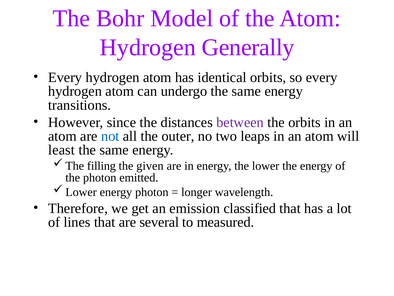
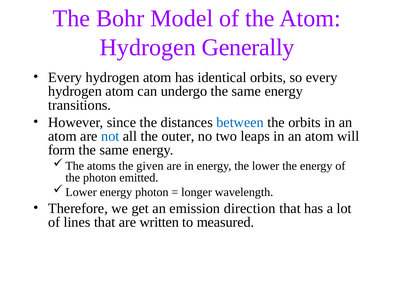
between colour: purple -> blue
least: least -> form
filling: filling -> atoms
classified: classified -> direction
several: several -> written
